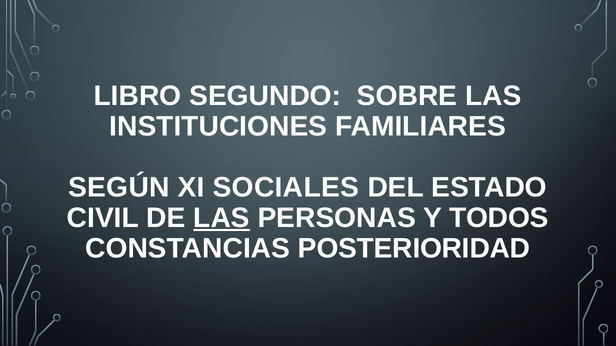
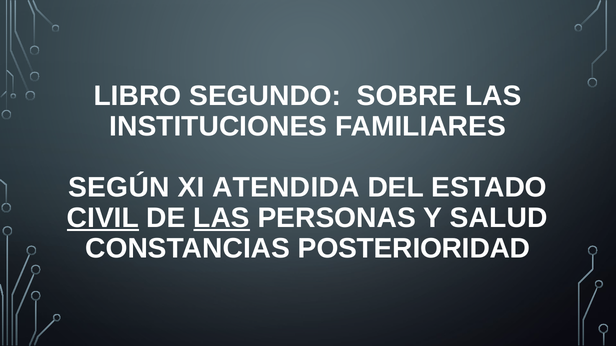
SOCIALES: SOCIALES -> ATENDIDA
CIVIL underline: none -> present
TODOS: TODOS -> SALUD
